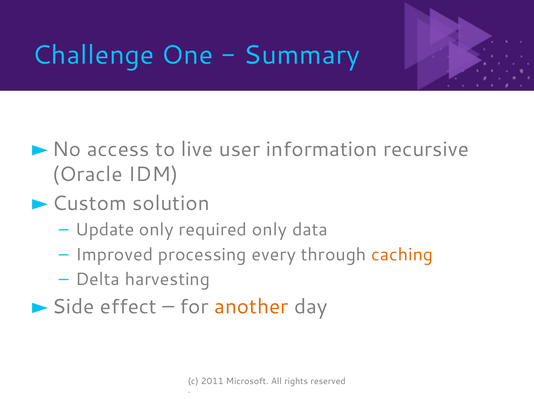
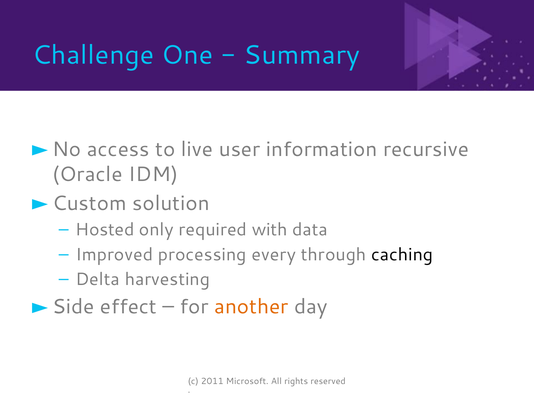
Update: Update -> Hosted
required only: only -> with
caching colour: orange -> black
